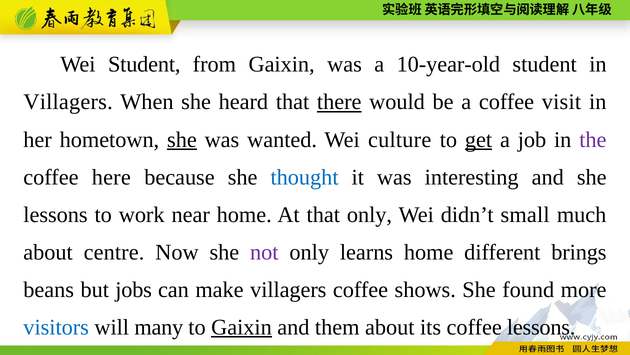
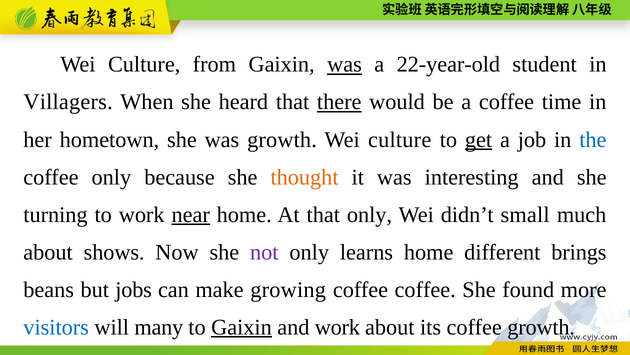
Student at (144, 64): Student -> Culture
was at (345, 64) underline: none -> present
10-year-old: 10-year-old -> 22-year-old
visit: visit -> time
she at (182, 139) underline: present -> none
was wanted: wanted -> growth
the colour: purple -> blue
coffee here: here -> only
thought colour: blue -> orange
lessons at (56, 214): lessons -> turning
near underline: none -> present
centre: centre -> shows
make villagers: villagers -> growing
coffee shows: shows -> coffee
and them: them -> work
coffee lessons: lessons -> growth
